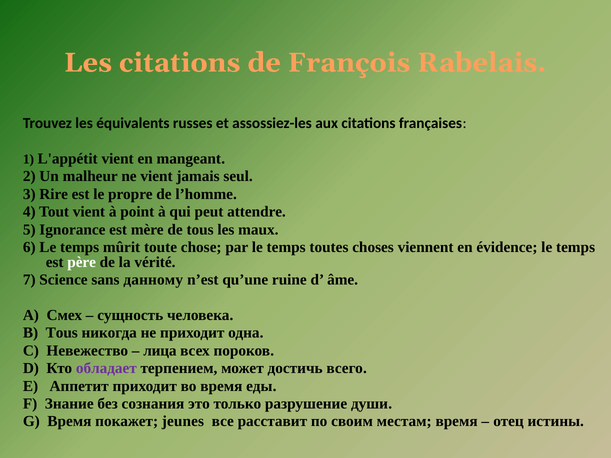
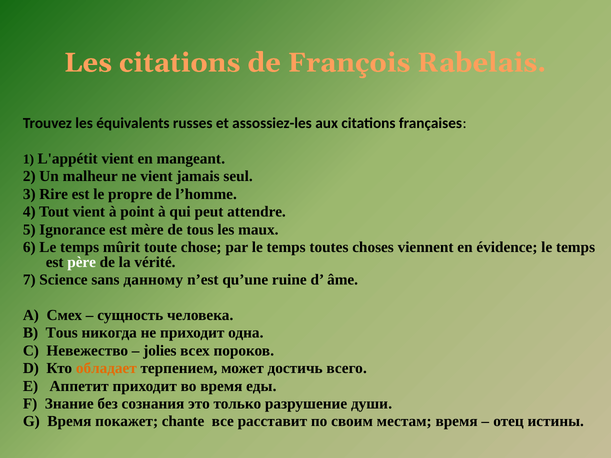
лица: лица -> jolies
обладает colour: purple -> orange
jeunes: jeunes -> chante
